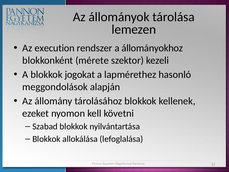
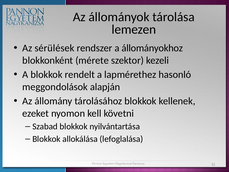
execution: execution -> sérülések
jogokat: jogokat -> rendelt
